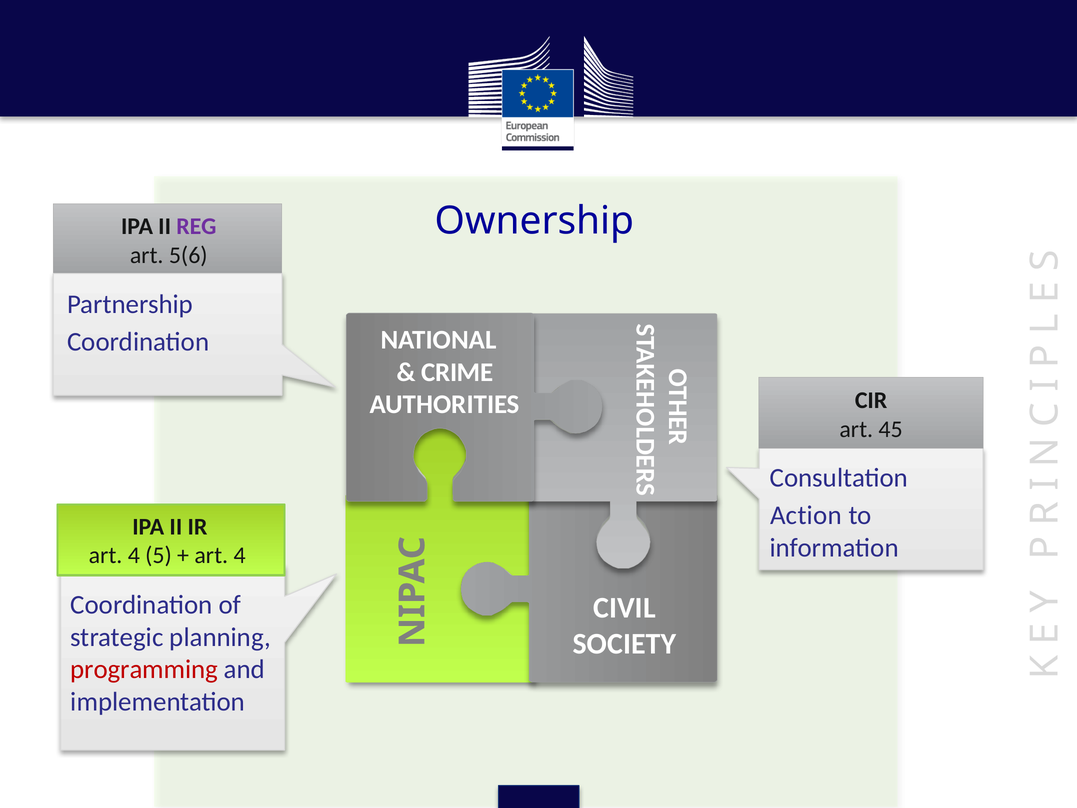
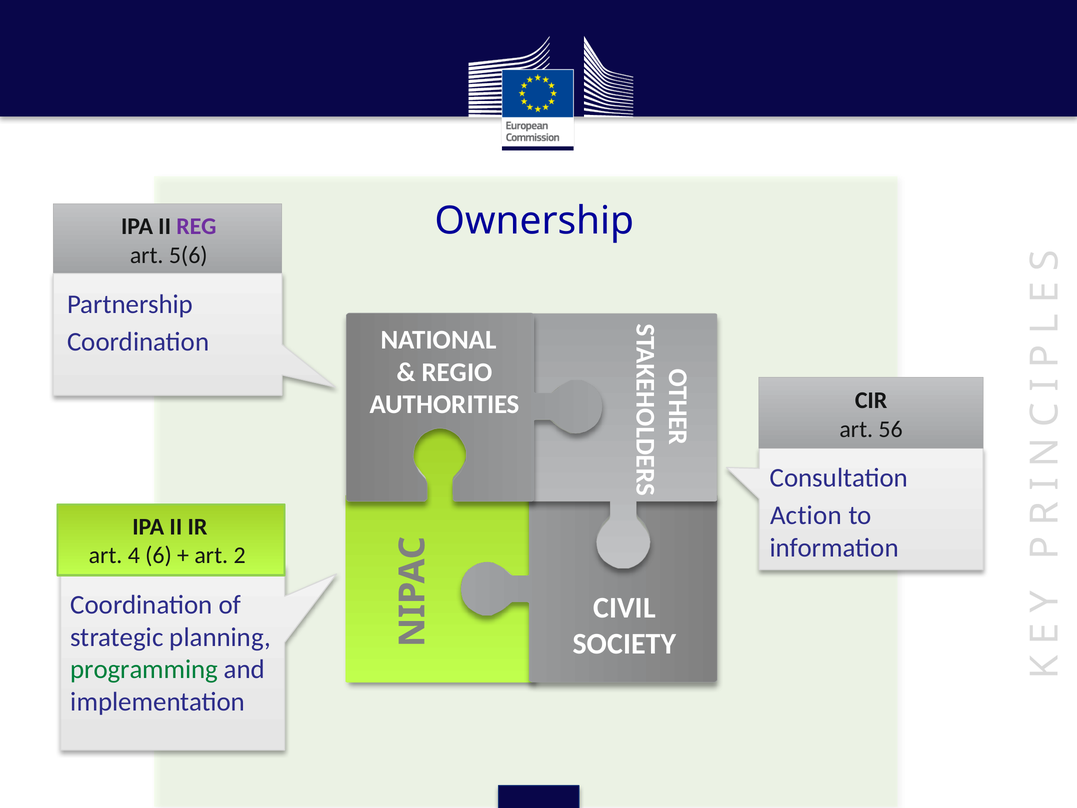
CRIME: CRIME -> REGIO
45: 45 -> 56
5: 5 -> 6
4 at (240, 555): 4 -> 2
programming colour: red -> green
